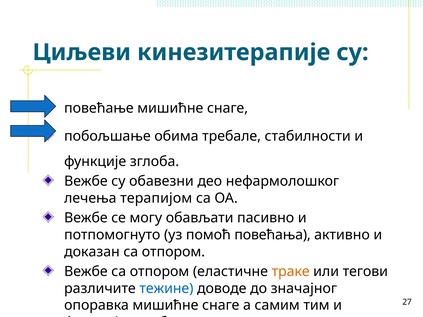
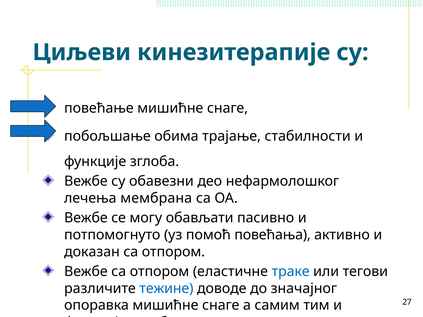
требале: требале -> трајање
терапијом: терапијом -> мембрана
траке colour: orange -> blue
